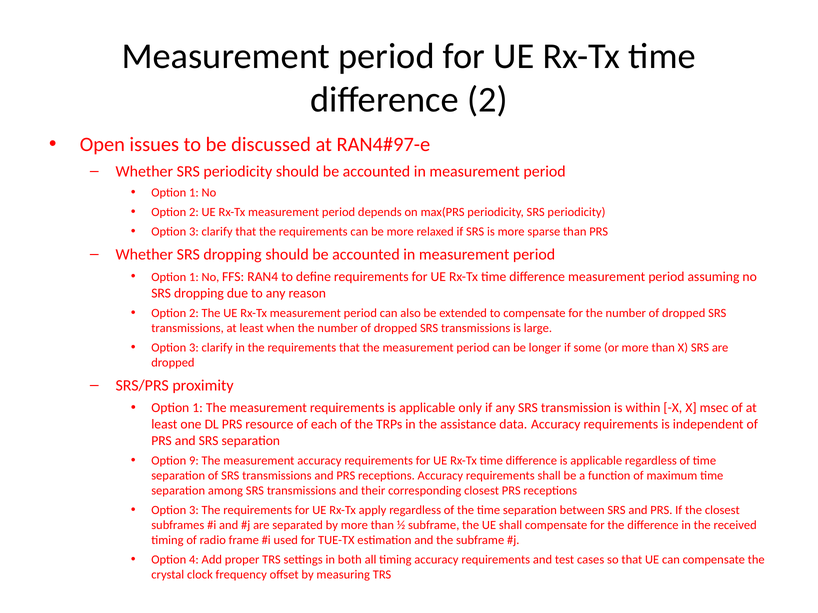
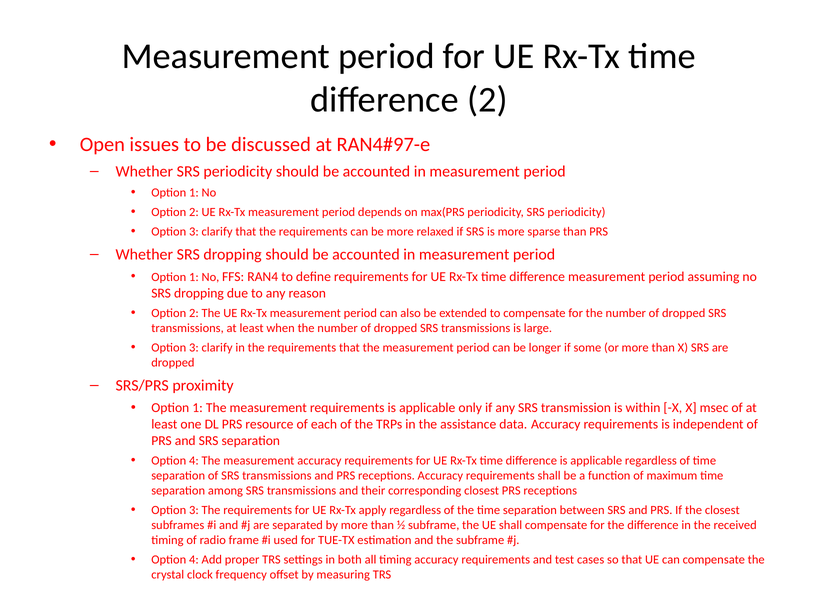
9 at (194, 461): 9 -> 4
